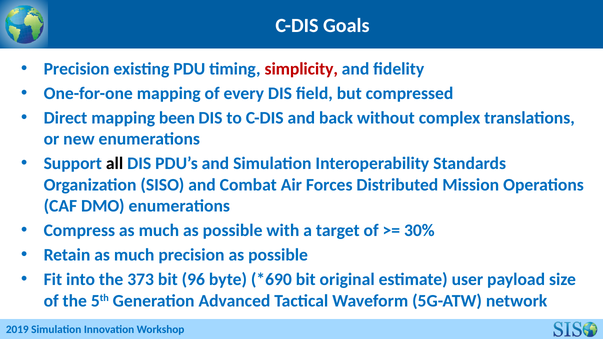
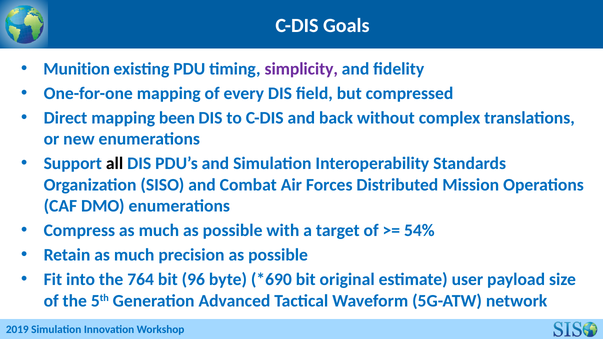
Precision at (77, 69): Precision -> Munition
simplicity colour: red -> purple
30%: 30% -> 54%
373: 373 -> 764
